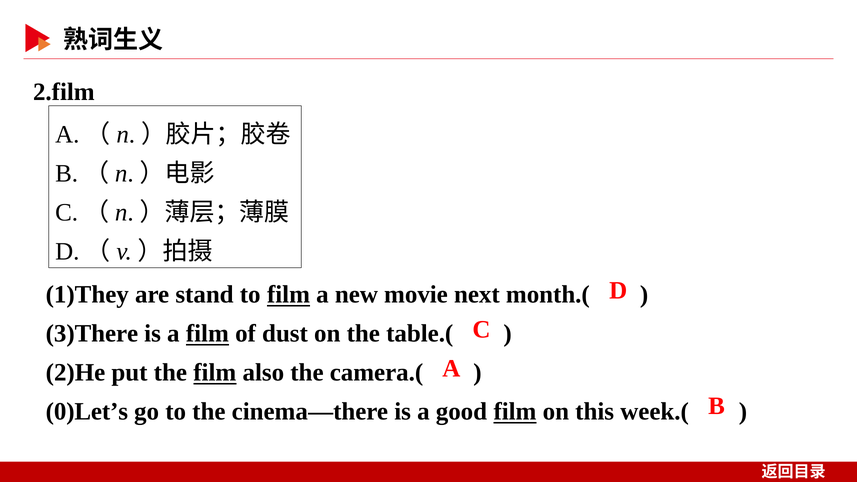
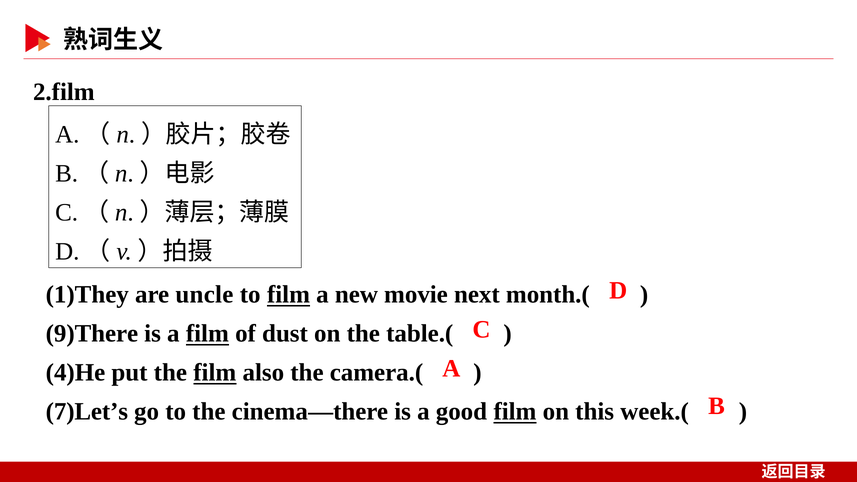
stand: stand -> uncle
3)There: 3)There -> 9)There
2)He: 2)He -> 4)He
0)Let’s: 0)Let’s -> 7)Let’s
